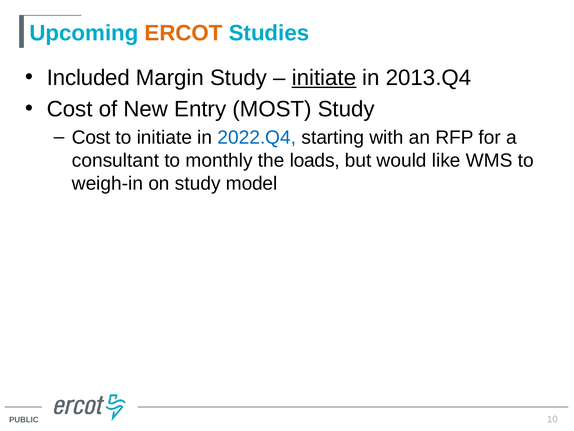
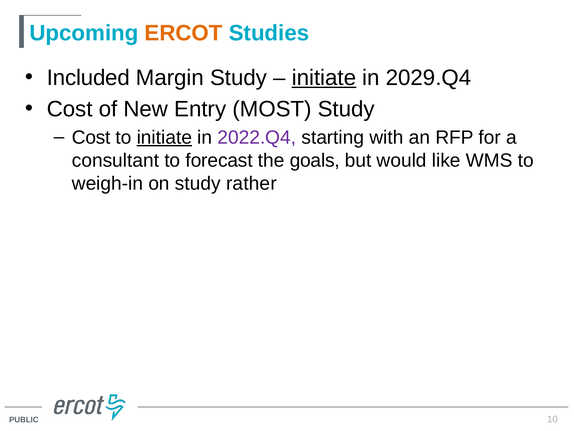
2013.Q4: 2013.Q4 -> 2029.Q4
initiate at (164, 137) underline: none -> present
2022.Q4 colour: blue -> purple
monthly: monthly -> forecast
loads: loads -> goals
model: model -> rather
